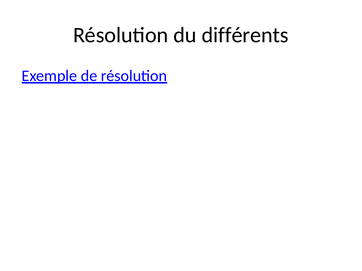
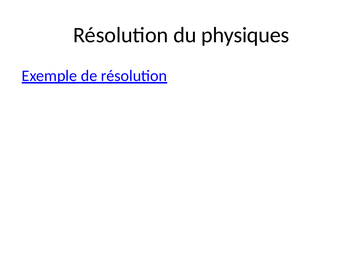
différents: différents -> physiques
